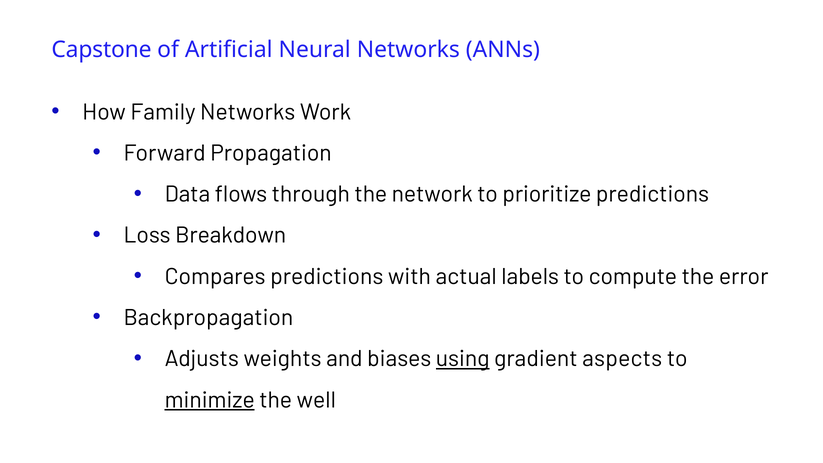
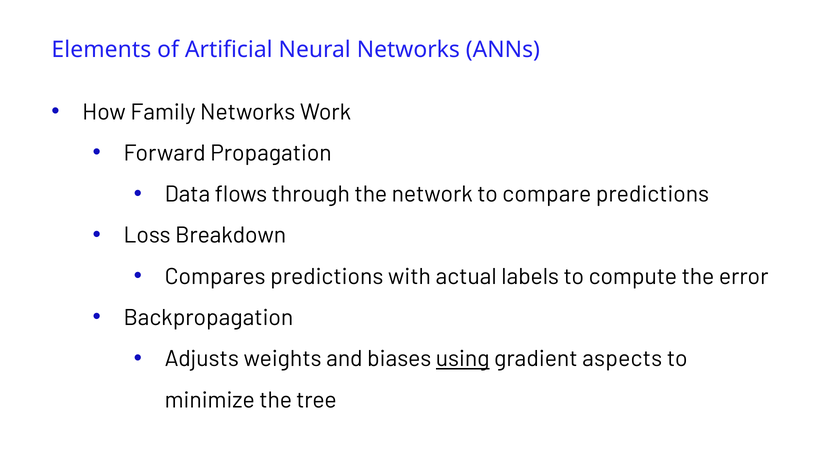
Capstone: Capstone -> Elements
prioritize: prioritize -> compare
minimize underline: present -> none
well: well -> tree
